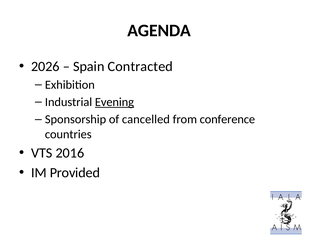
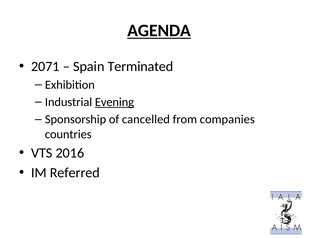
AGENDA underline: none -> present
2026: 2026 -> 2071
Contracted: Contracted -> Terminated
conference: conference -> companies
Provided: Provided -> Referred
